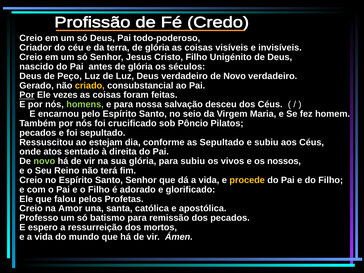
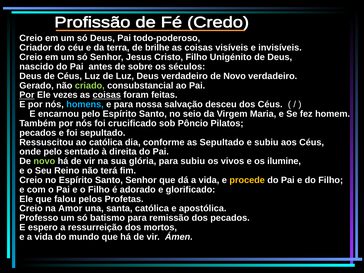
terra de glória: glória -> brilhe
antes de glória: glória -> sobre
de Peço: Peço -> Céus
criado colour: yellow -> light green
coisas at (107, 95) underline: none -> present
homens colour: light green -> light blue
ao estejam: estejam -> católica
onde atos: atos -> pelo
nossos: nossos -> ilumine
